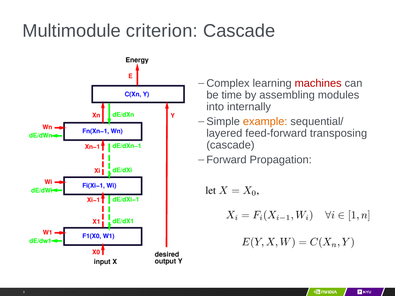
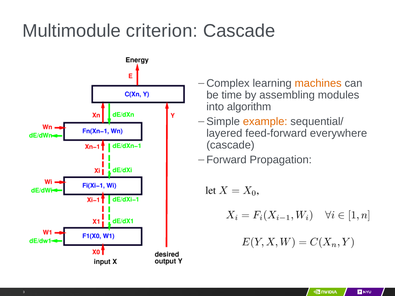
machines colour: red -> orange
internally: internally -> algorithm
transposing: transposing -> everywhere
